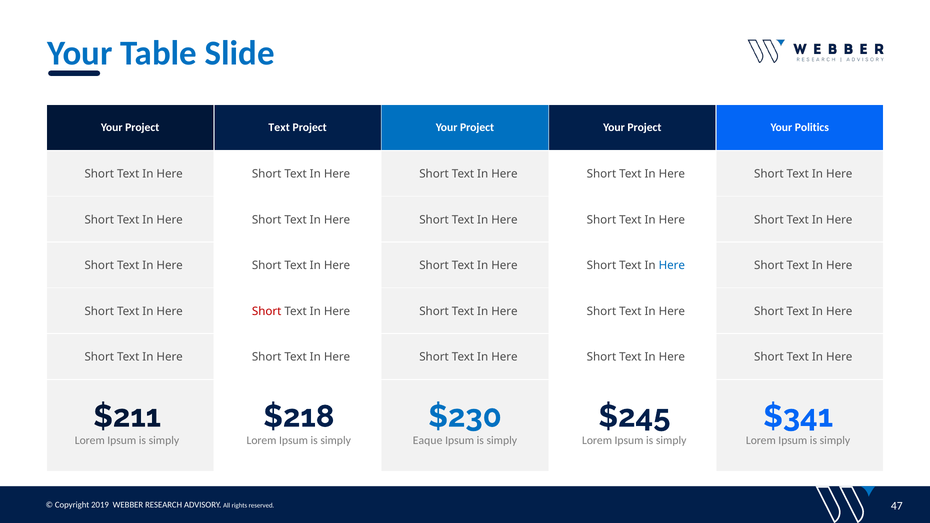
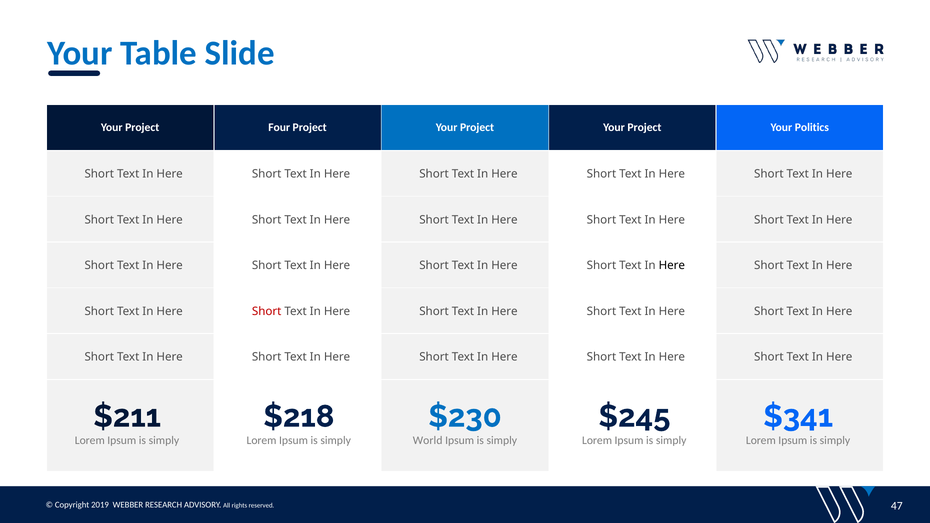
Project Text: Text -> Four
Here at (672, 266) colour: blue -> black
Eaque: Eaque -> World
